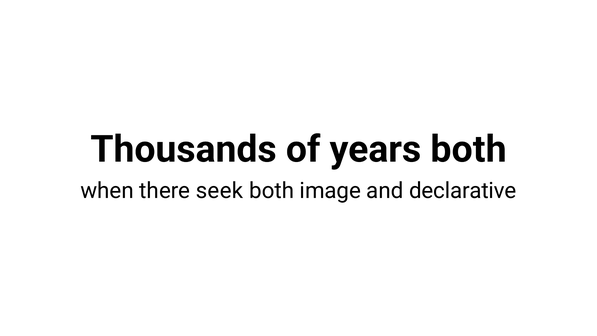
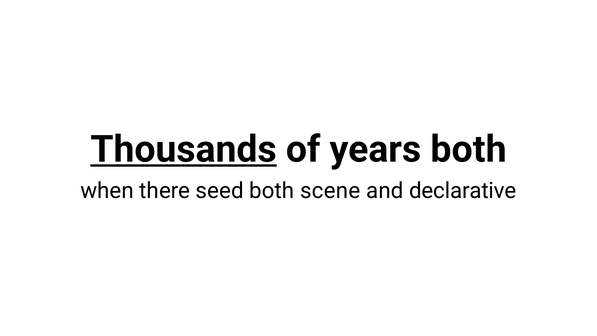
Thousands underline: none -> present
seek: seek -> seed
image: image -> scene
